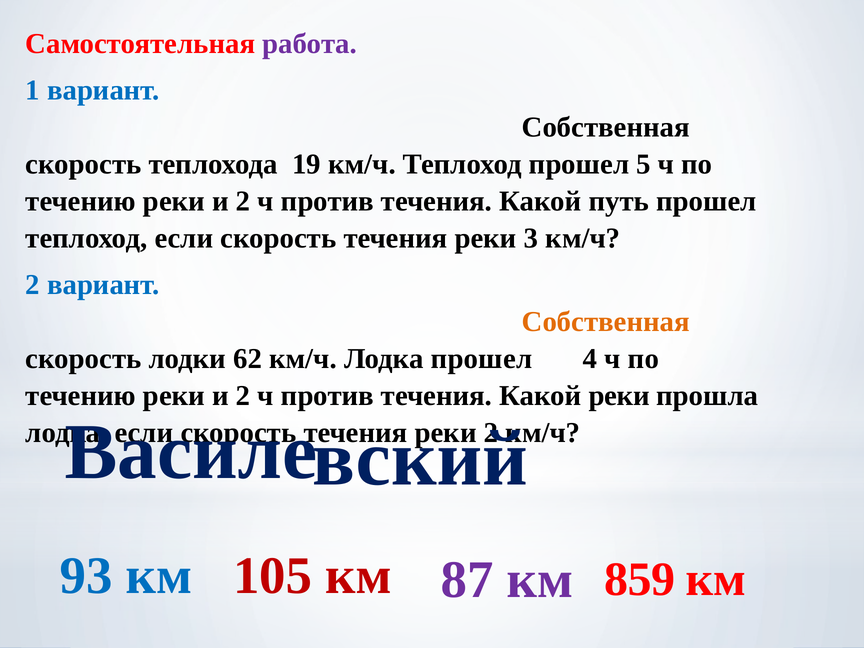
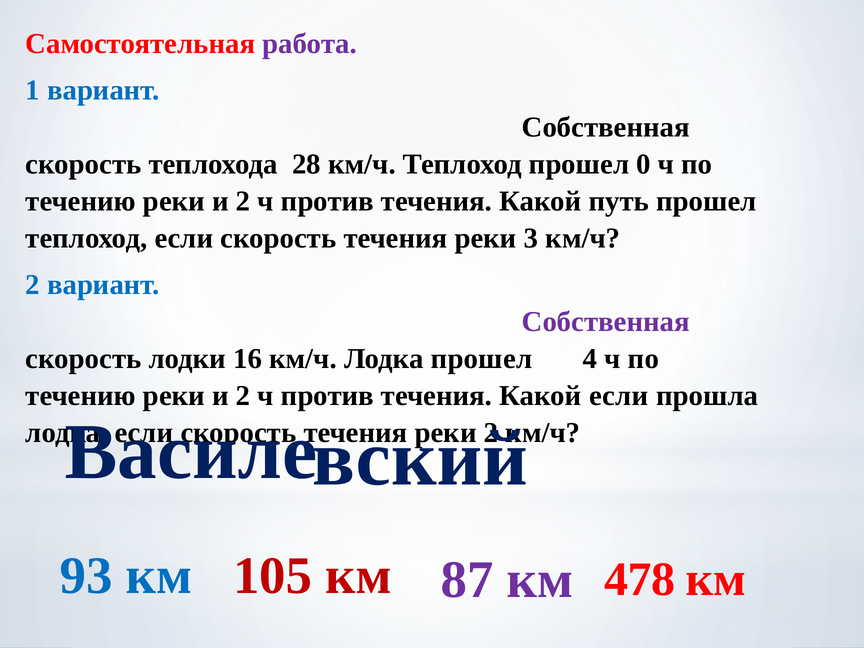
19: 19 -> 28
5: 5 -> 0
Собственная at (606, 322) colour: orange -> purple
62: 62 -> 16
Какой реки: реки -> если
859: 859 -> 478
